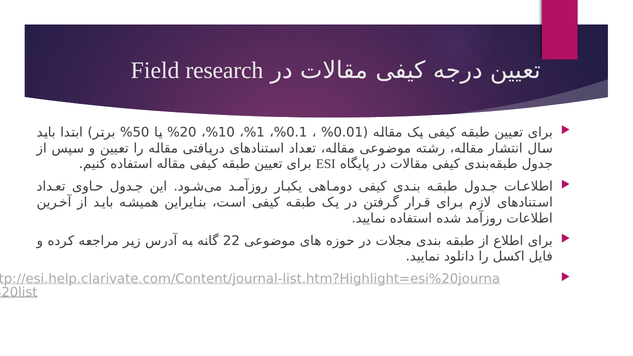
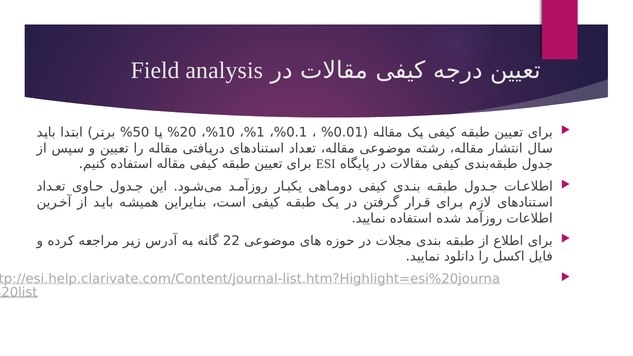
research: research -> analysis
